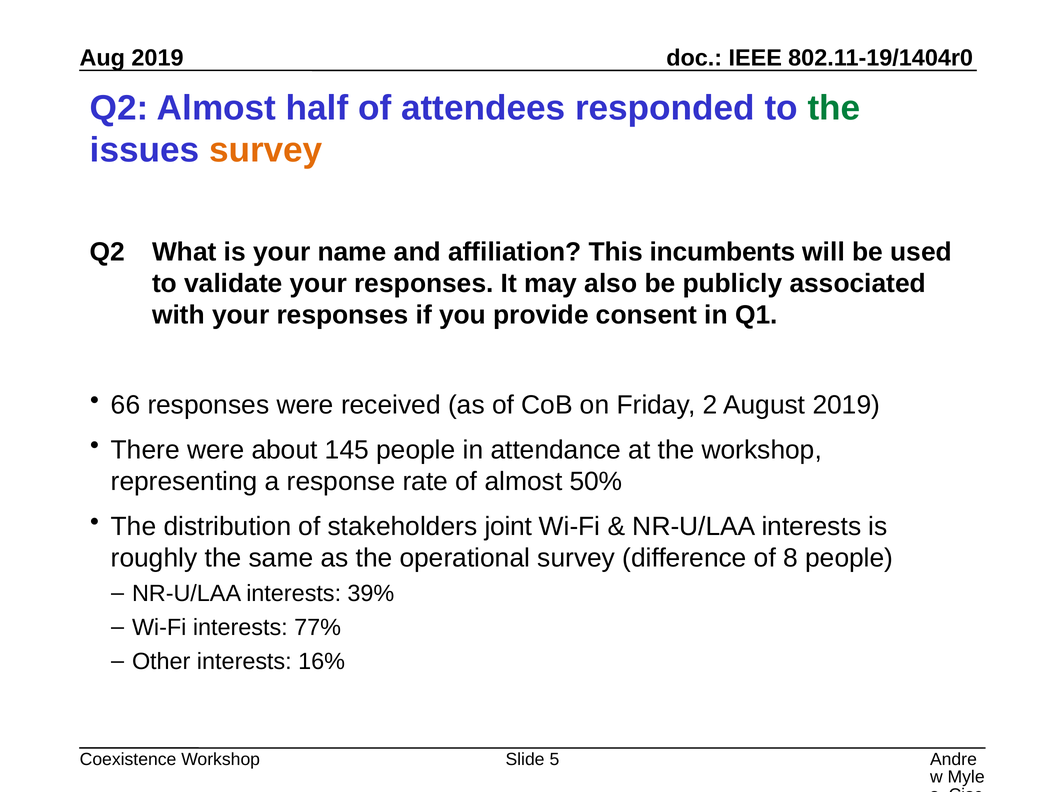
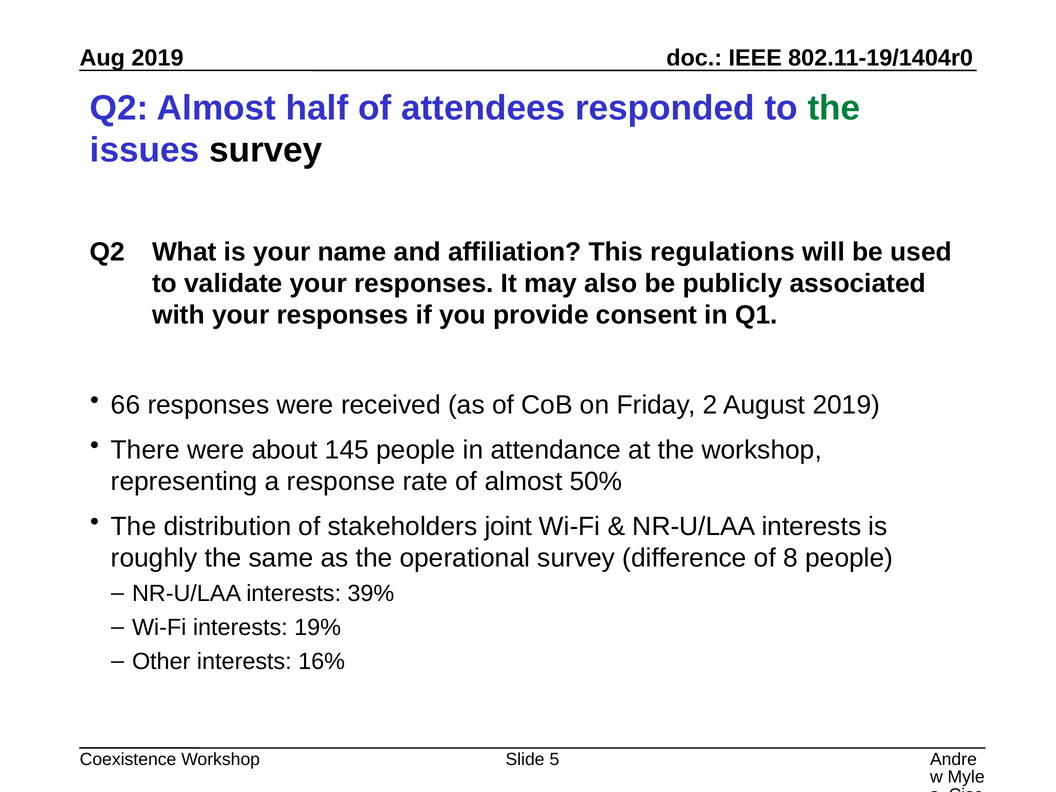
survey at (266, 150) colour: orange -> black
incumbents: incumbents -> regulations
77%: 77% -> 19%
